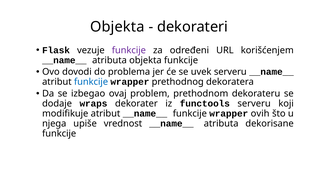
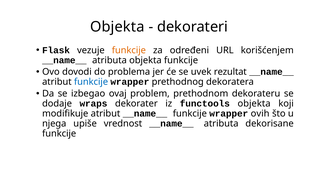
funkcije at (129, 50) colour: purple -> orange
uvek serveru: serveru -> rezultat
functools serveru: serveru -> objekta
